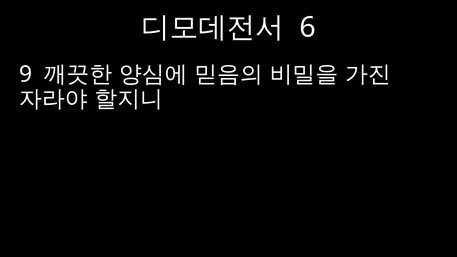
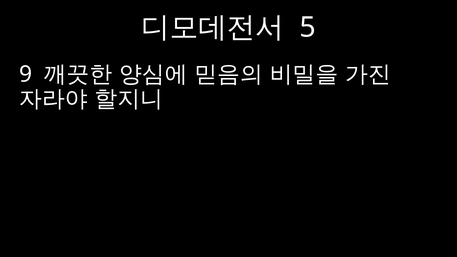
6: 6 -> 5
